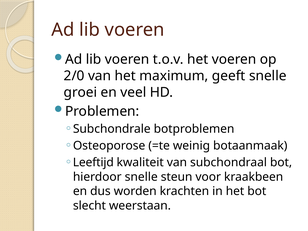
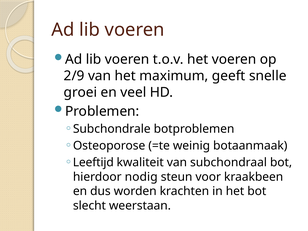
2/0: 2/0 -> 2/9
hierdoor snelle: snelle -> nodig
